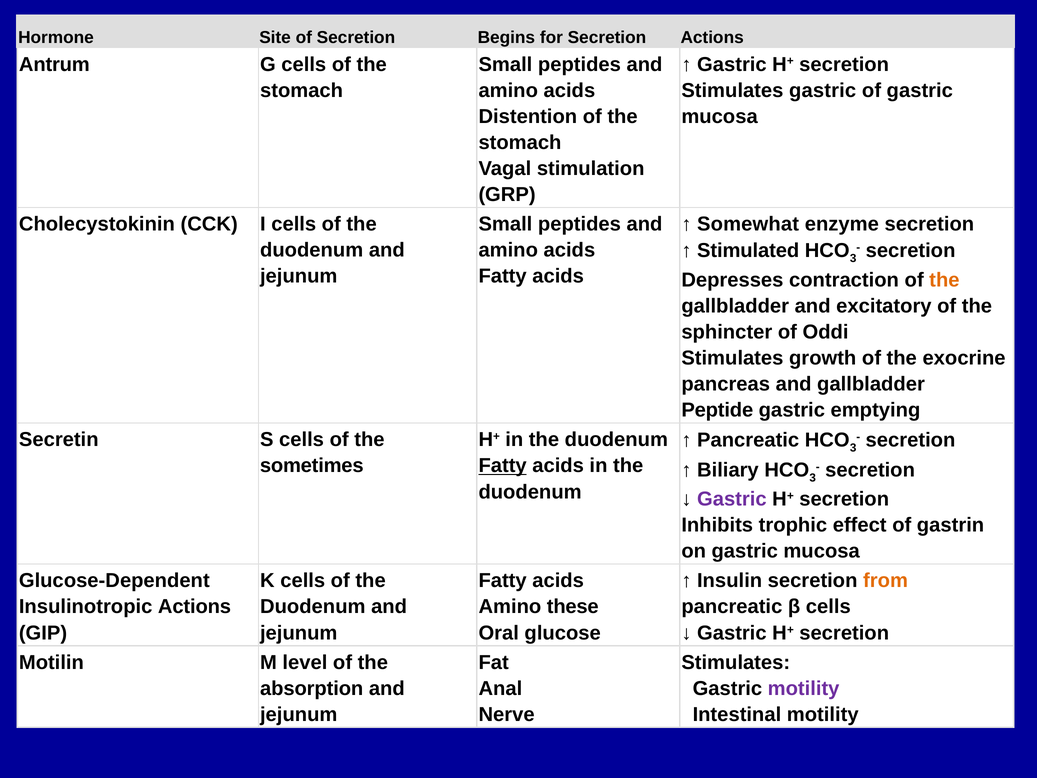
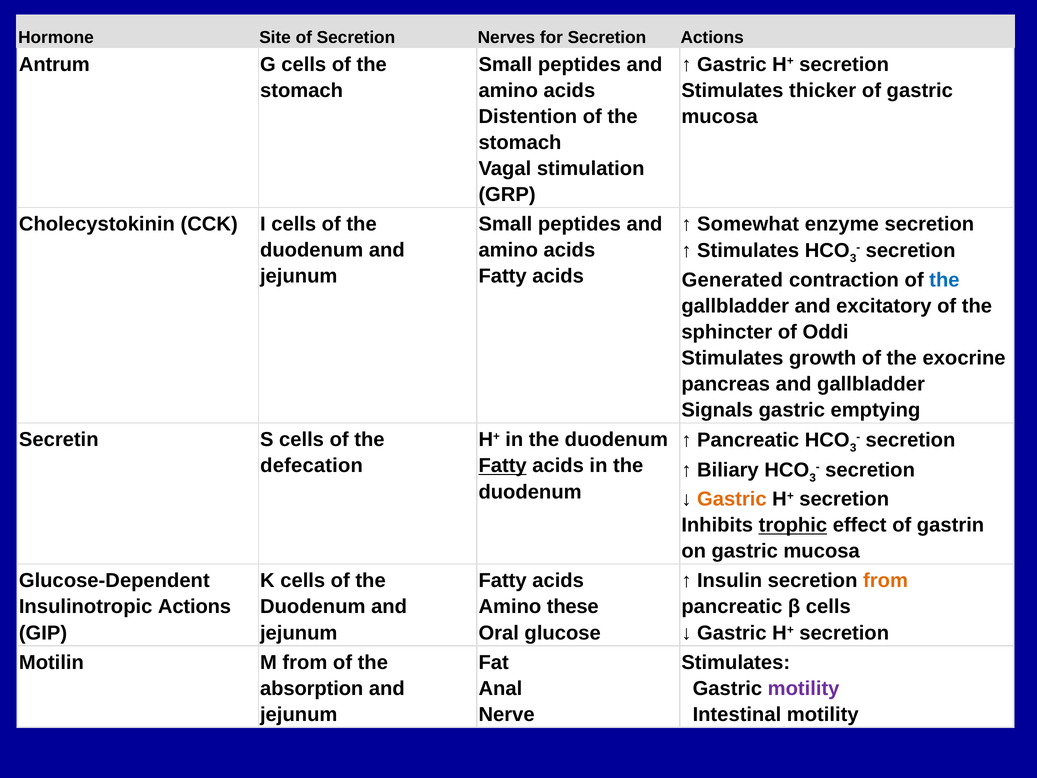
Begins: Begins -> Nerves
gastric at (823, 90): gastric -> thicker
Stimulated at (748, 251): Stimulated -> Stimulates
Depresses: Depresses -> Generated
the at (944, 280) colour: orange -> blue
Peptide: Peptide -> Signals
sometimes: sometimes -> defecation
Gastric at (732, 499) colour: purple -> orange
trophic underline: none -> present
M level: level -> from
